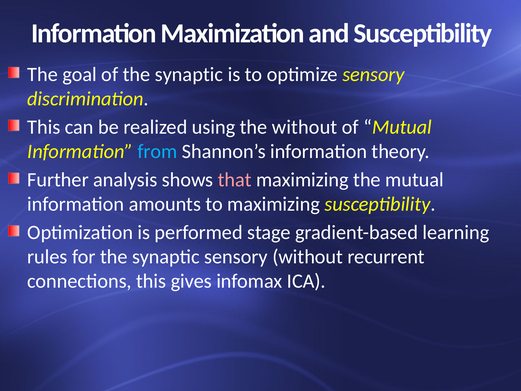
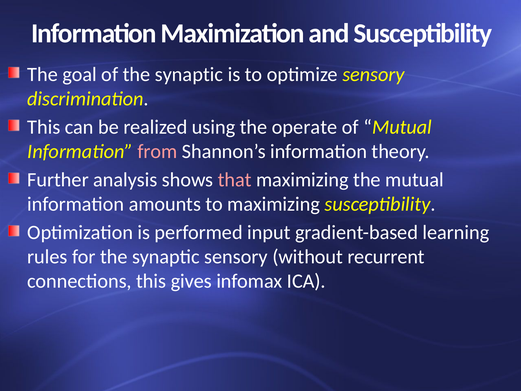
the without: without -> operate
from colour: light blue -> pink
stage: stage -> input
